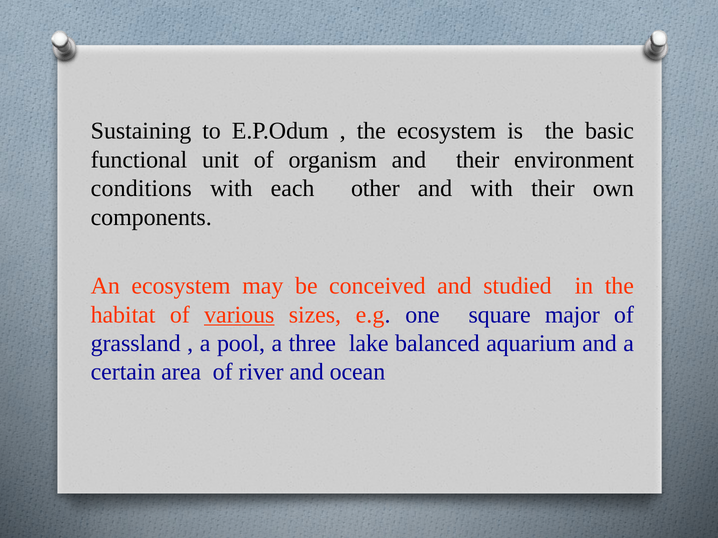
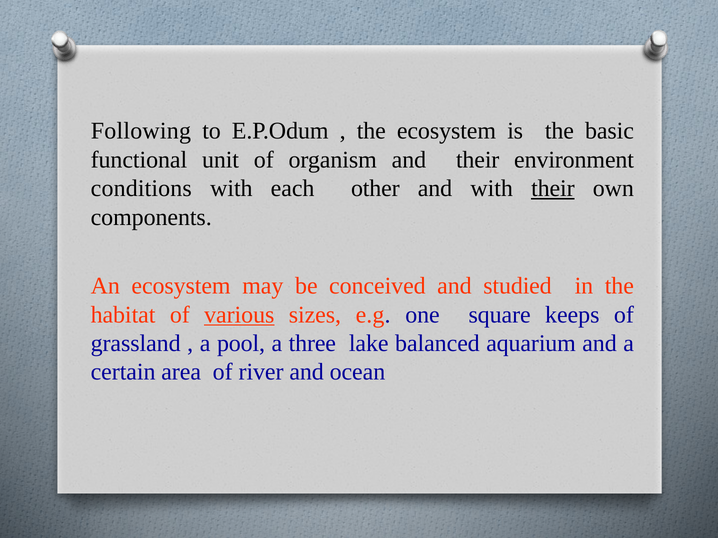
Sustaining: Sustaining -> Following
their at (553, 189) underline: none -> present
major: major -> keeps
